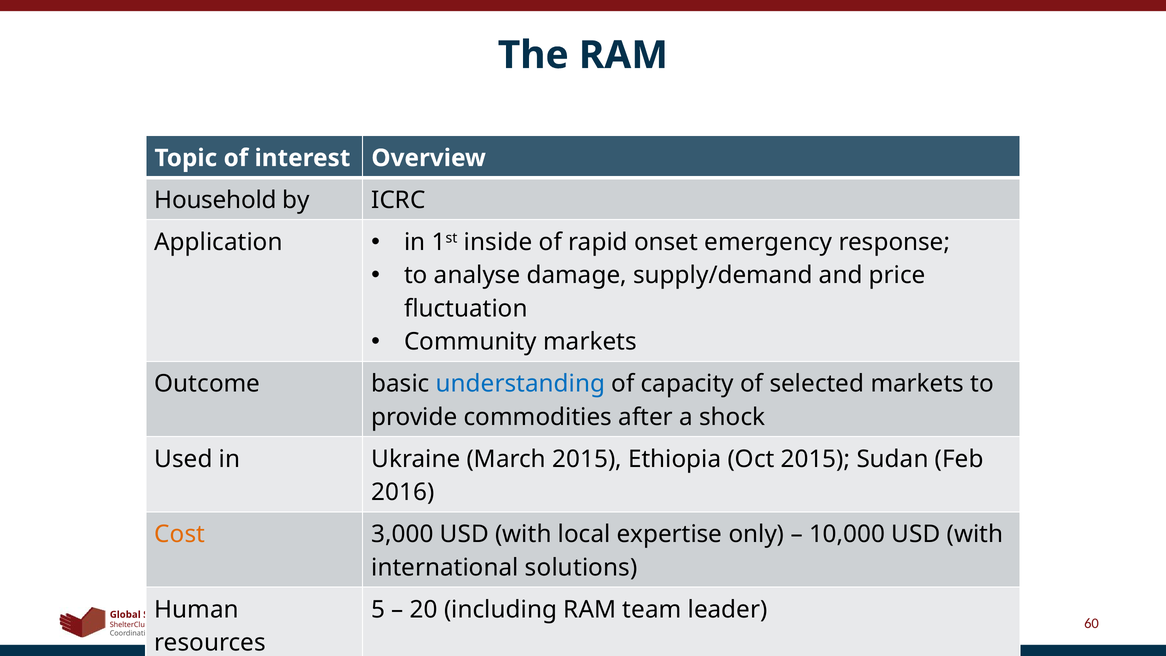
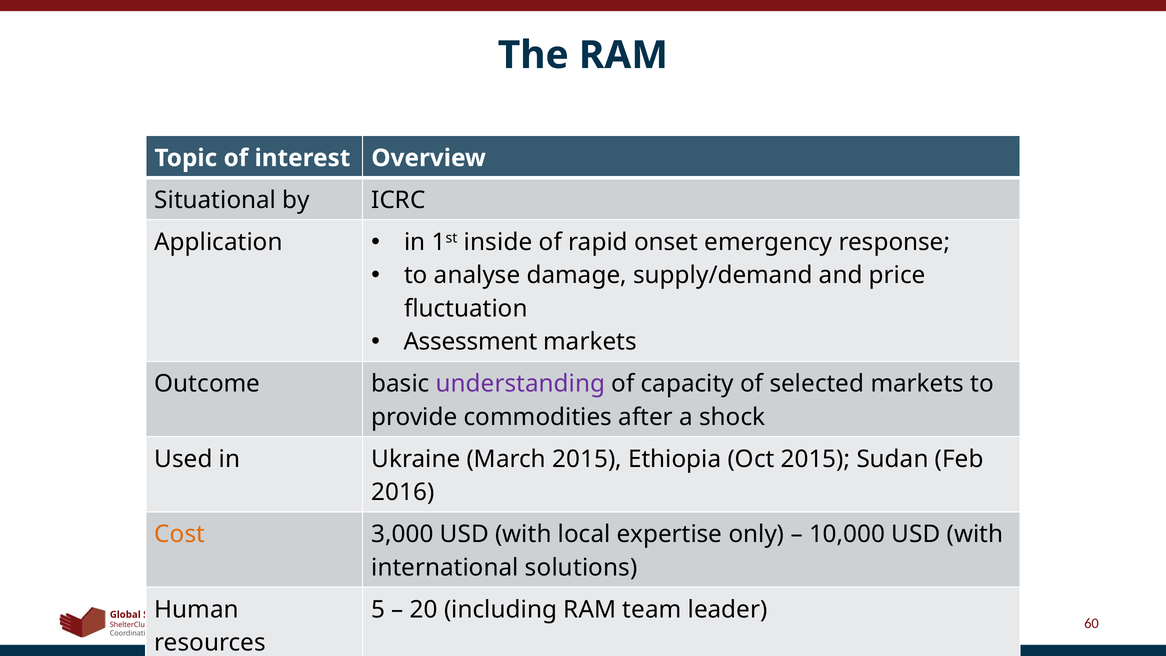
Household: Household -> Situational
Community: Community -> Assessment
understanding colour: blue -> purple
